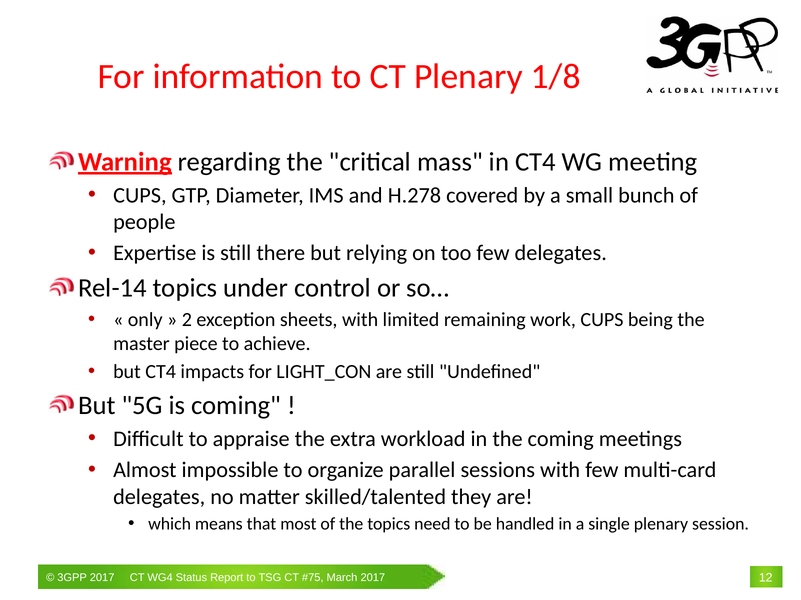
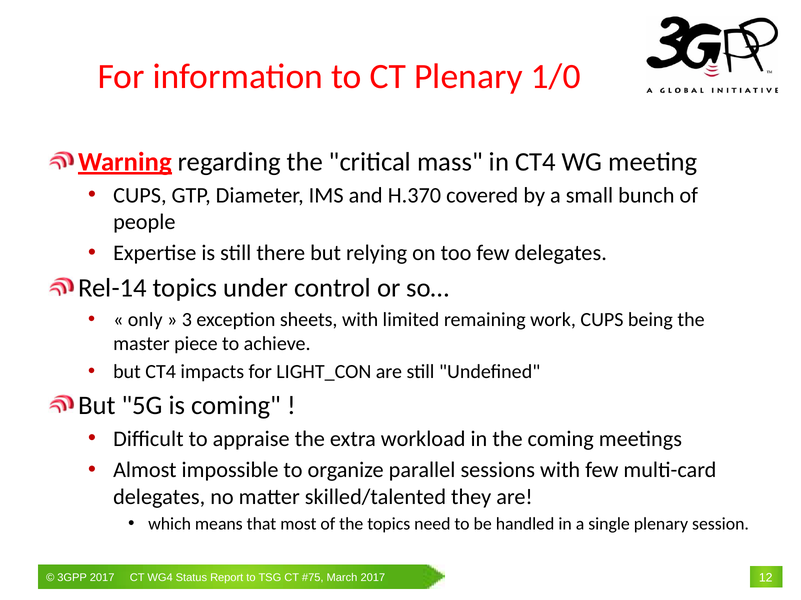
1/8: 1/8 -> 1/0
H.278: H.278 -> H.370
2: 2 -> 3
